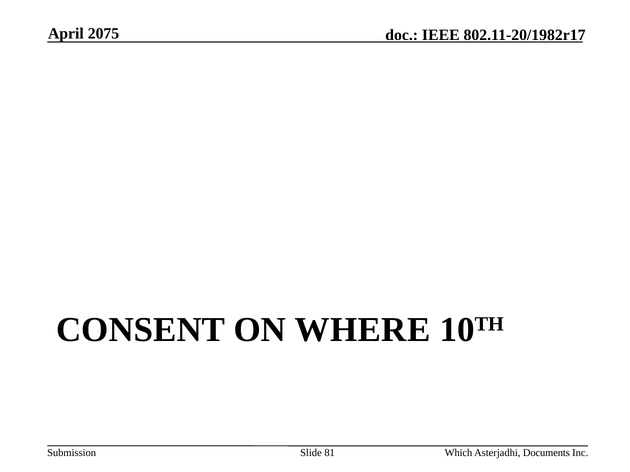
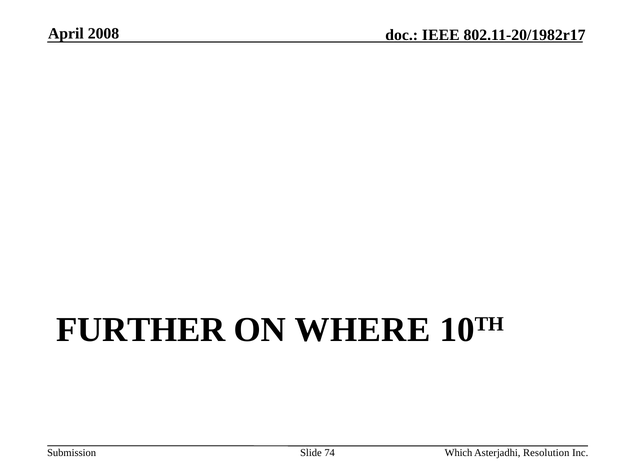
2075: 2075 -> 2008
CONSENT: CONSENT -> FURTHER
81: 81 -> 74
Documents: Documents -> Resolution
